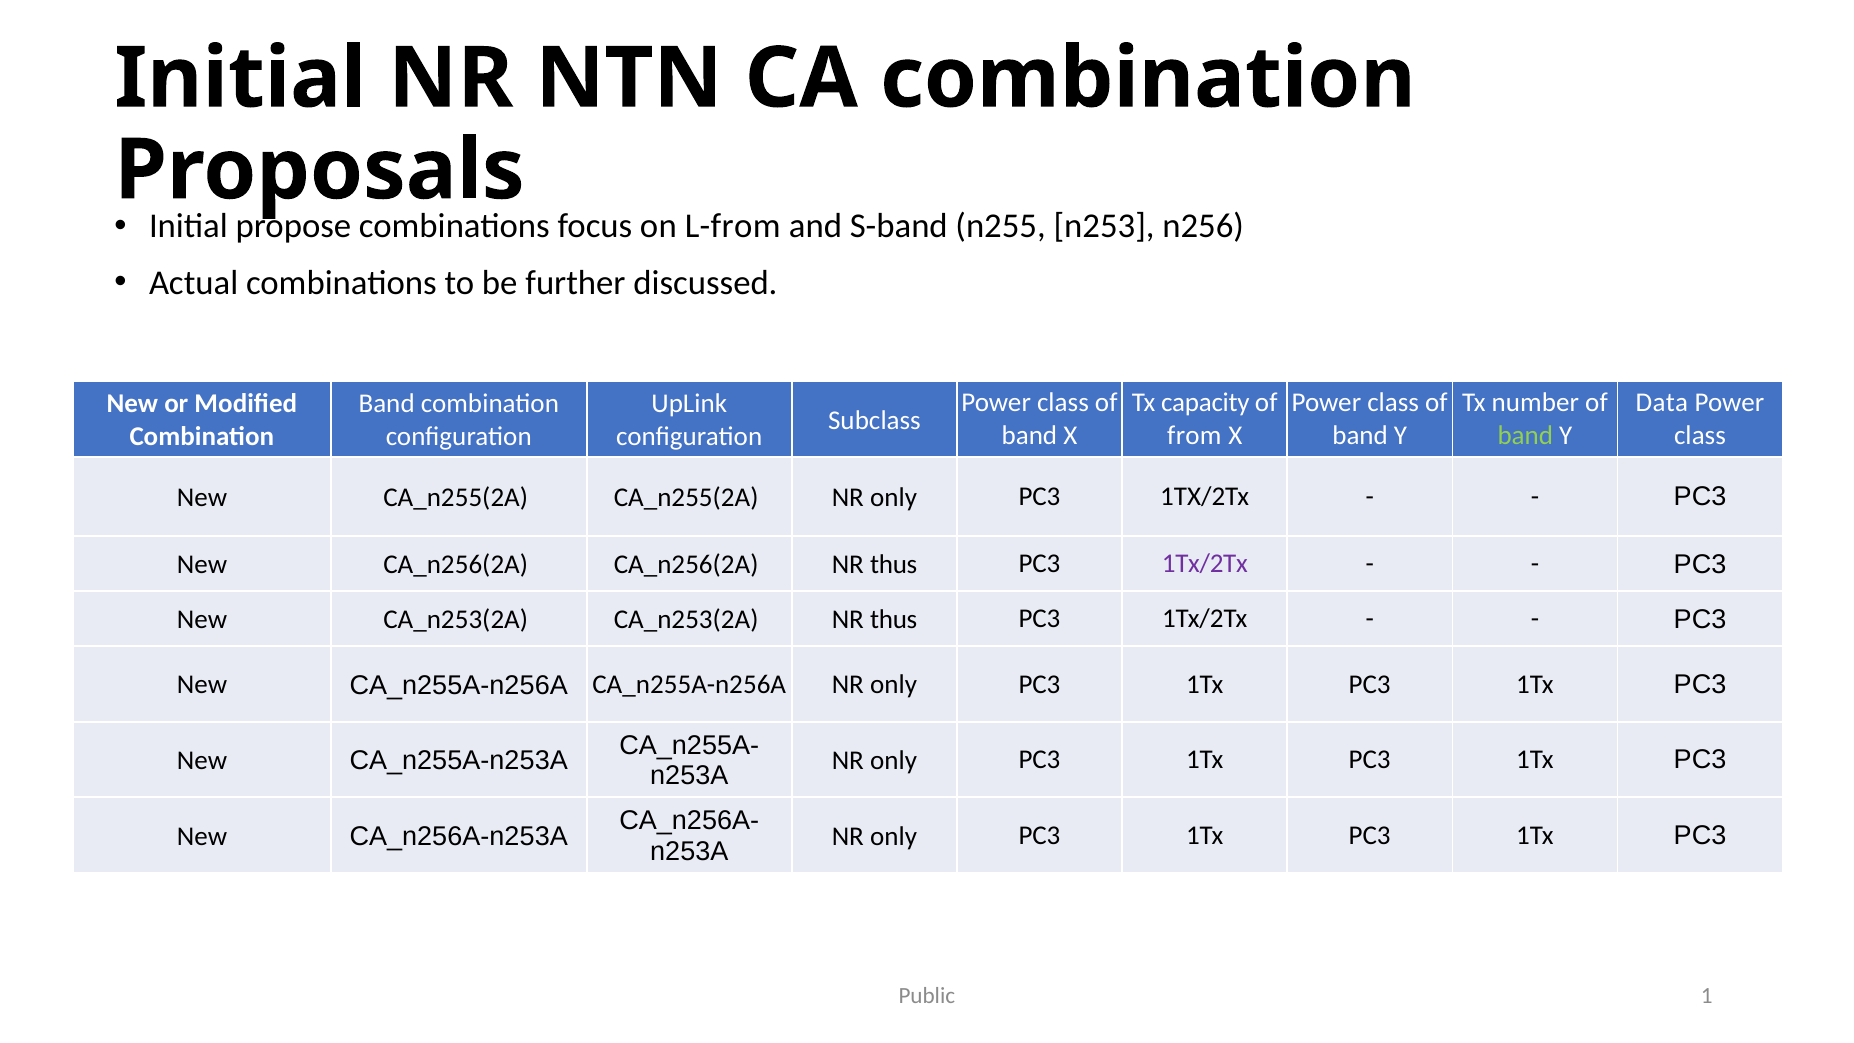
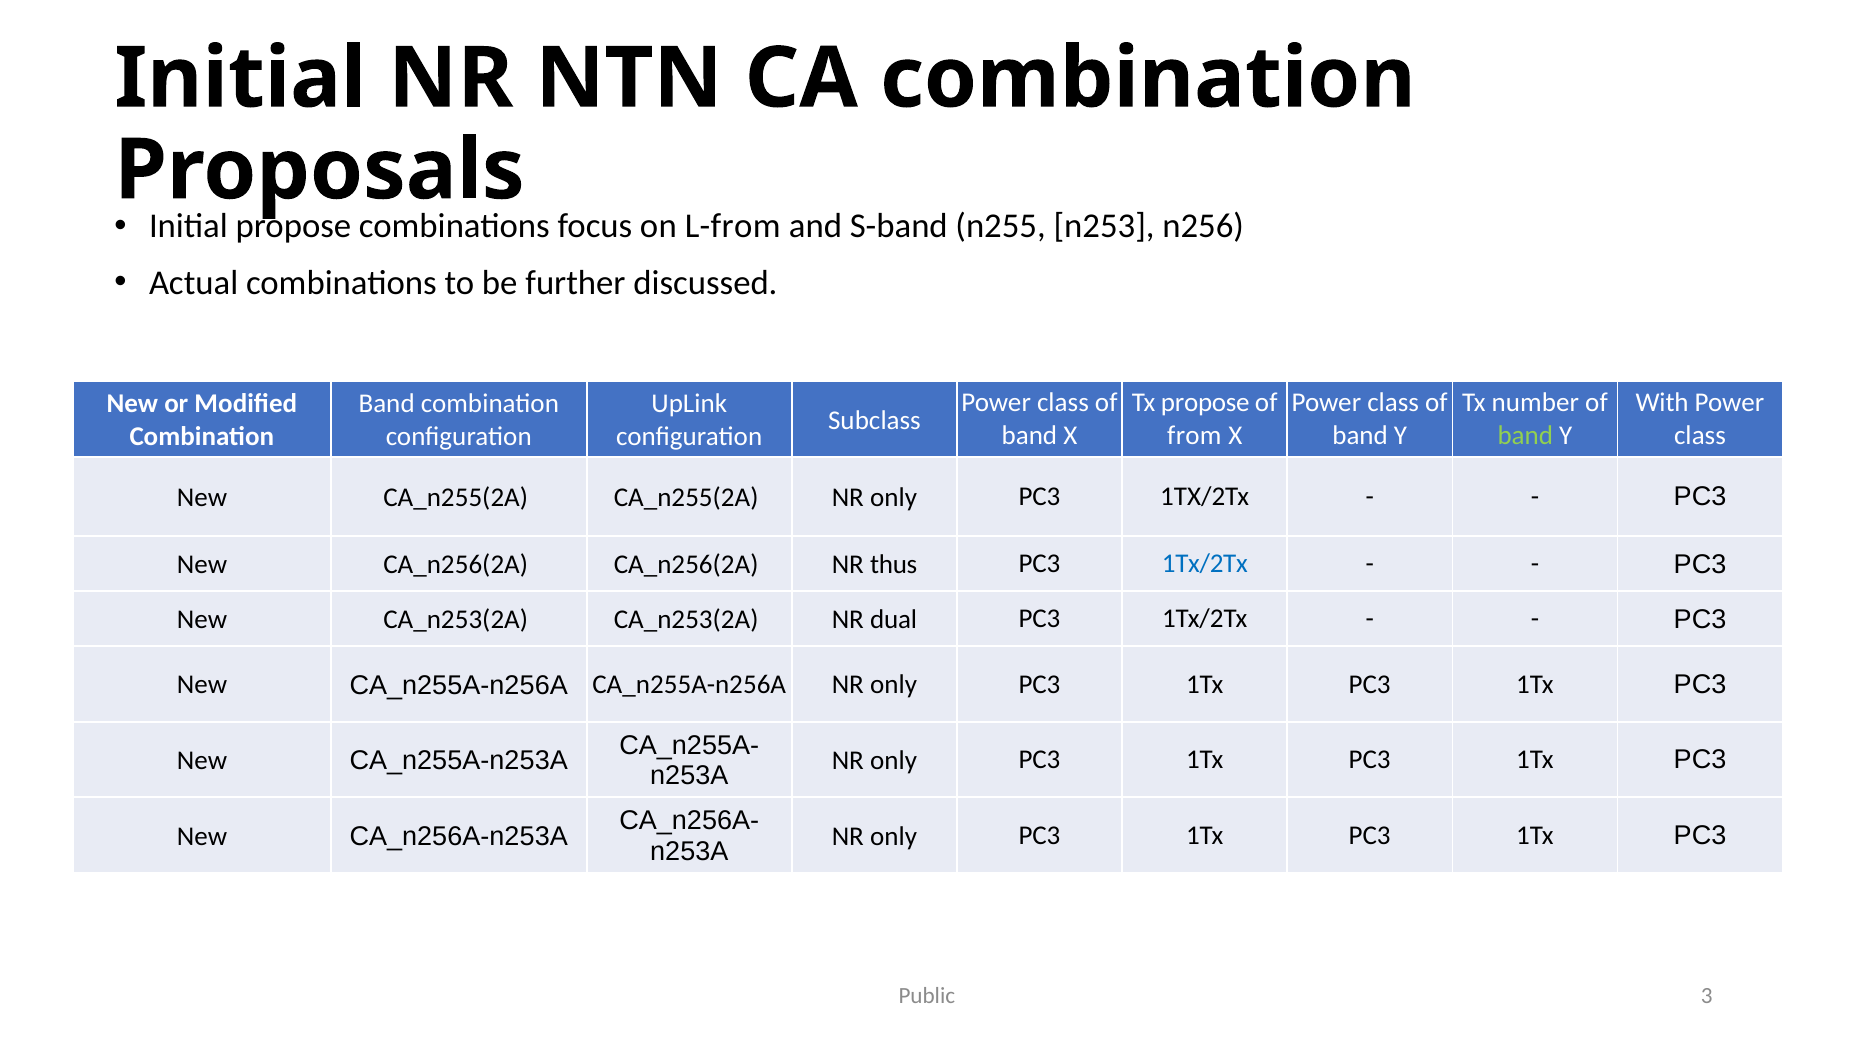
Tx capacity: capacity -> propose
Data: Data -> With
1Tx/2Tx at (1205, 564) colour: purple -> blue
thus at (894, 620): thus -> dual
1: 1 -> 3
